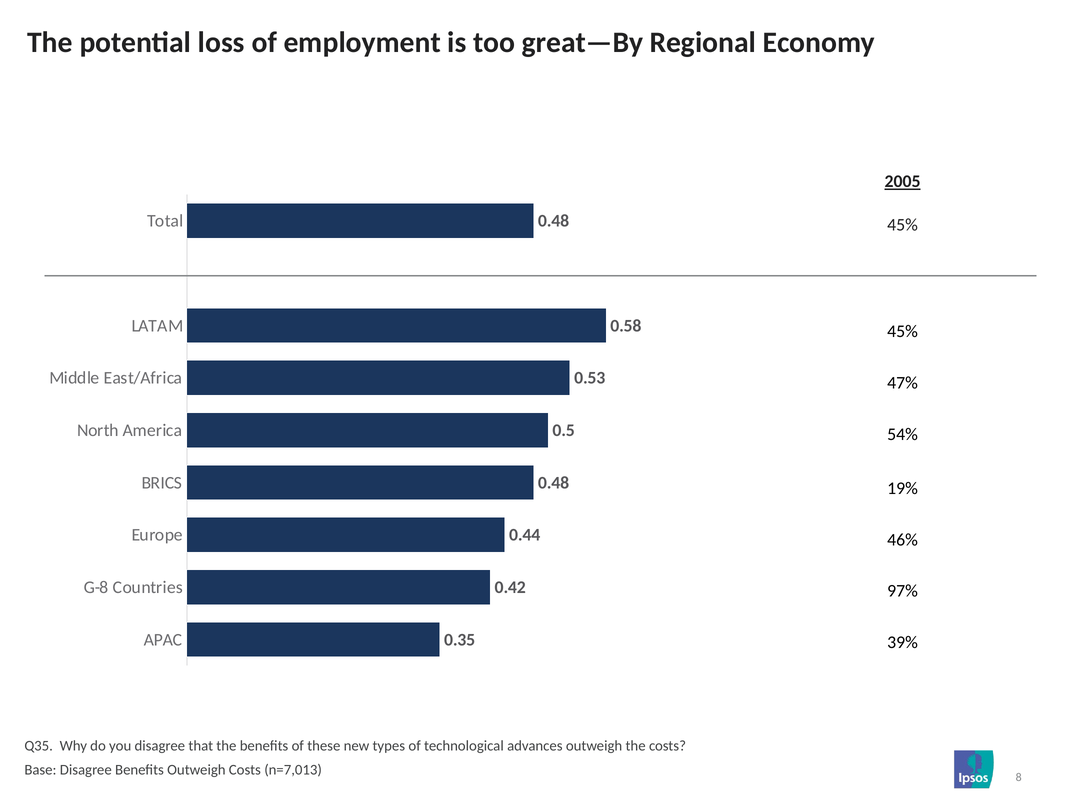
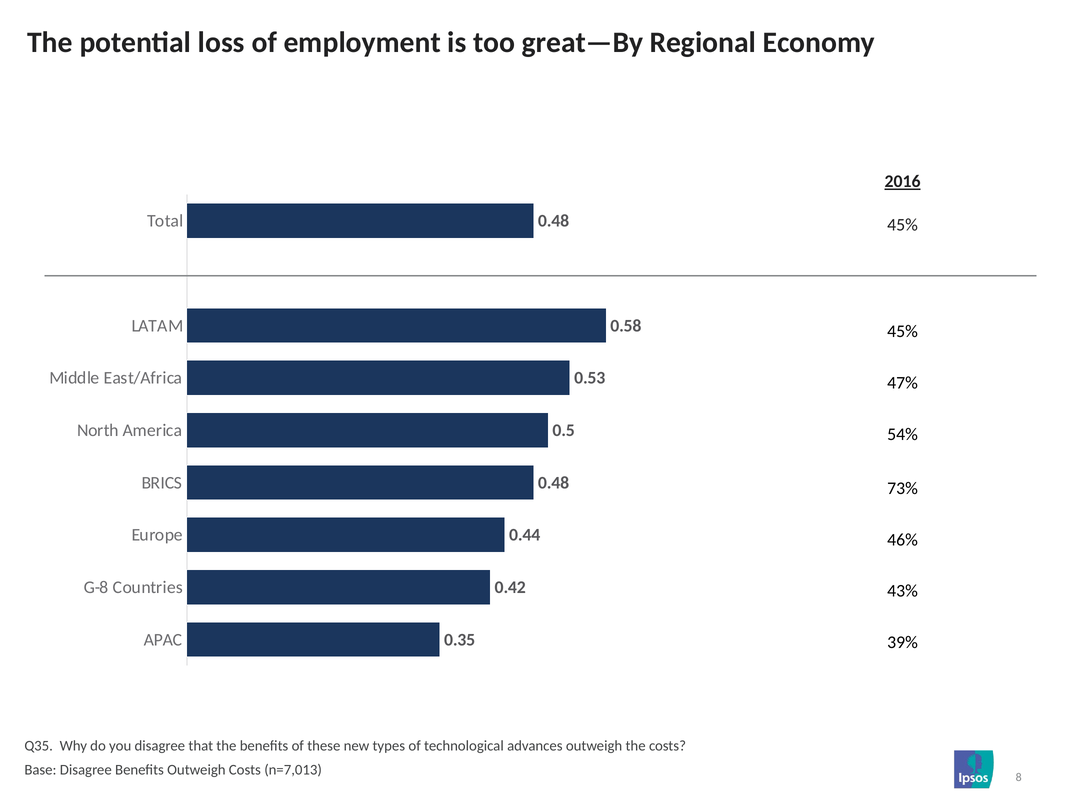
2005: 2005 -> 2016
19%: 19% -> 73%
97%: 97% -> 43%
